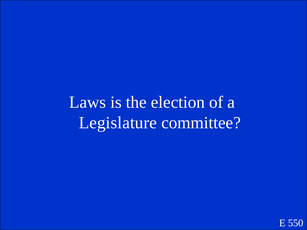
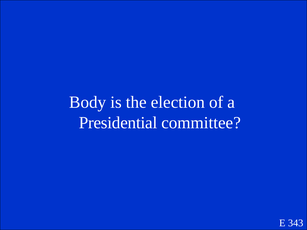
Laws: Laws -> Body
Legislature: Legislature -> Presidential
550: 550 -> 343
